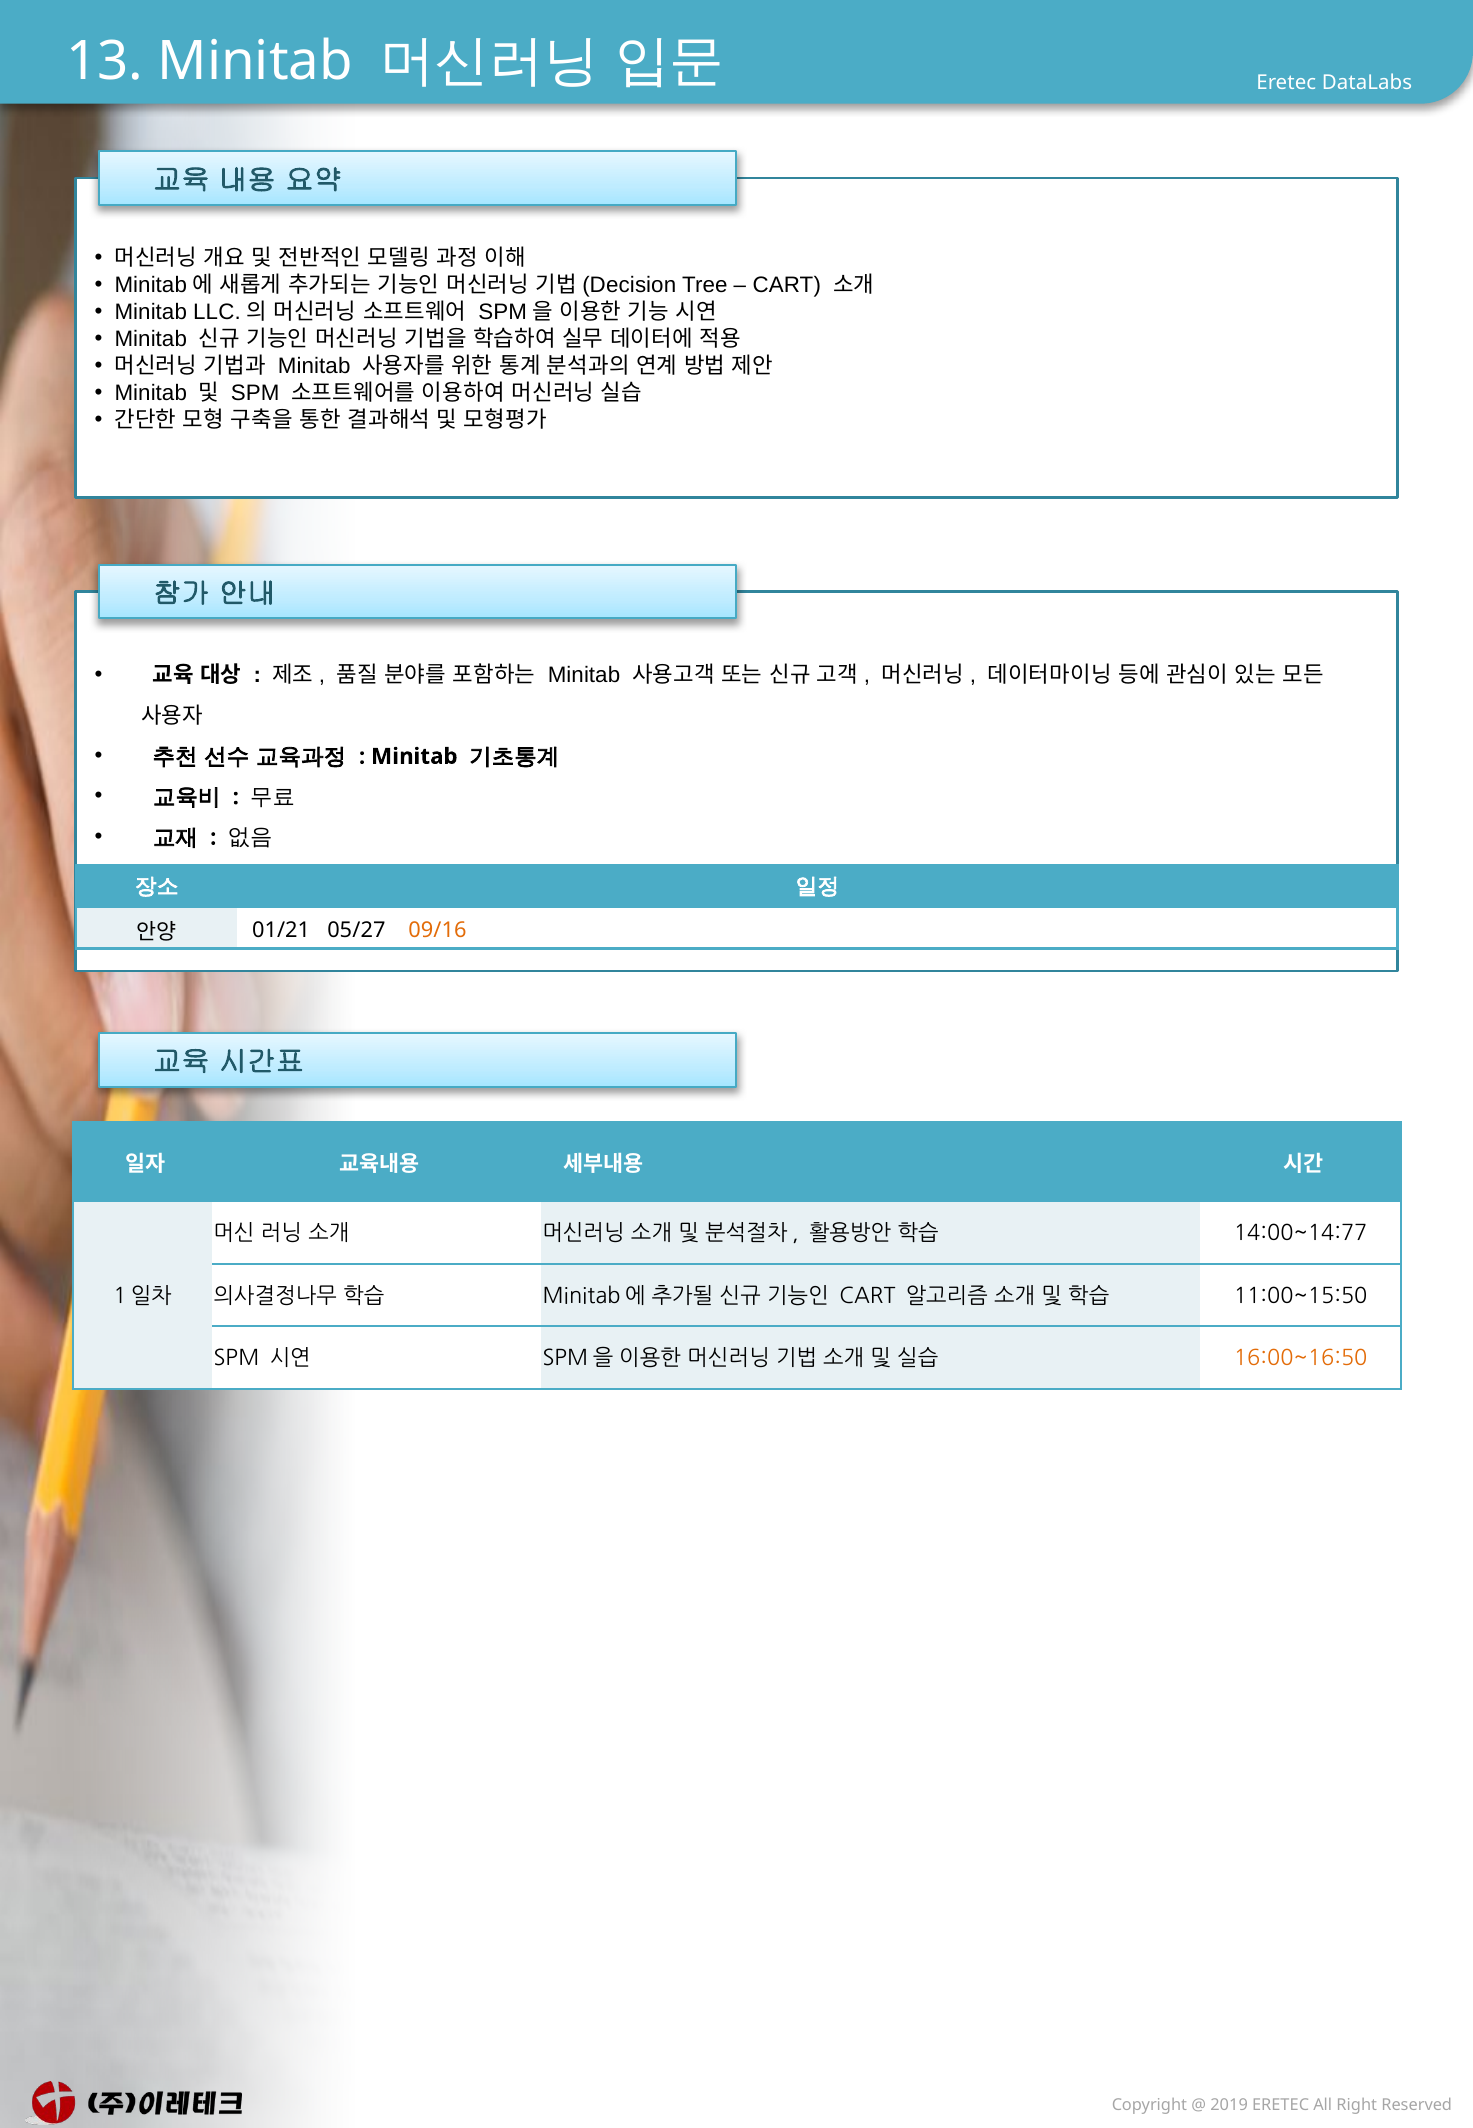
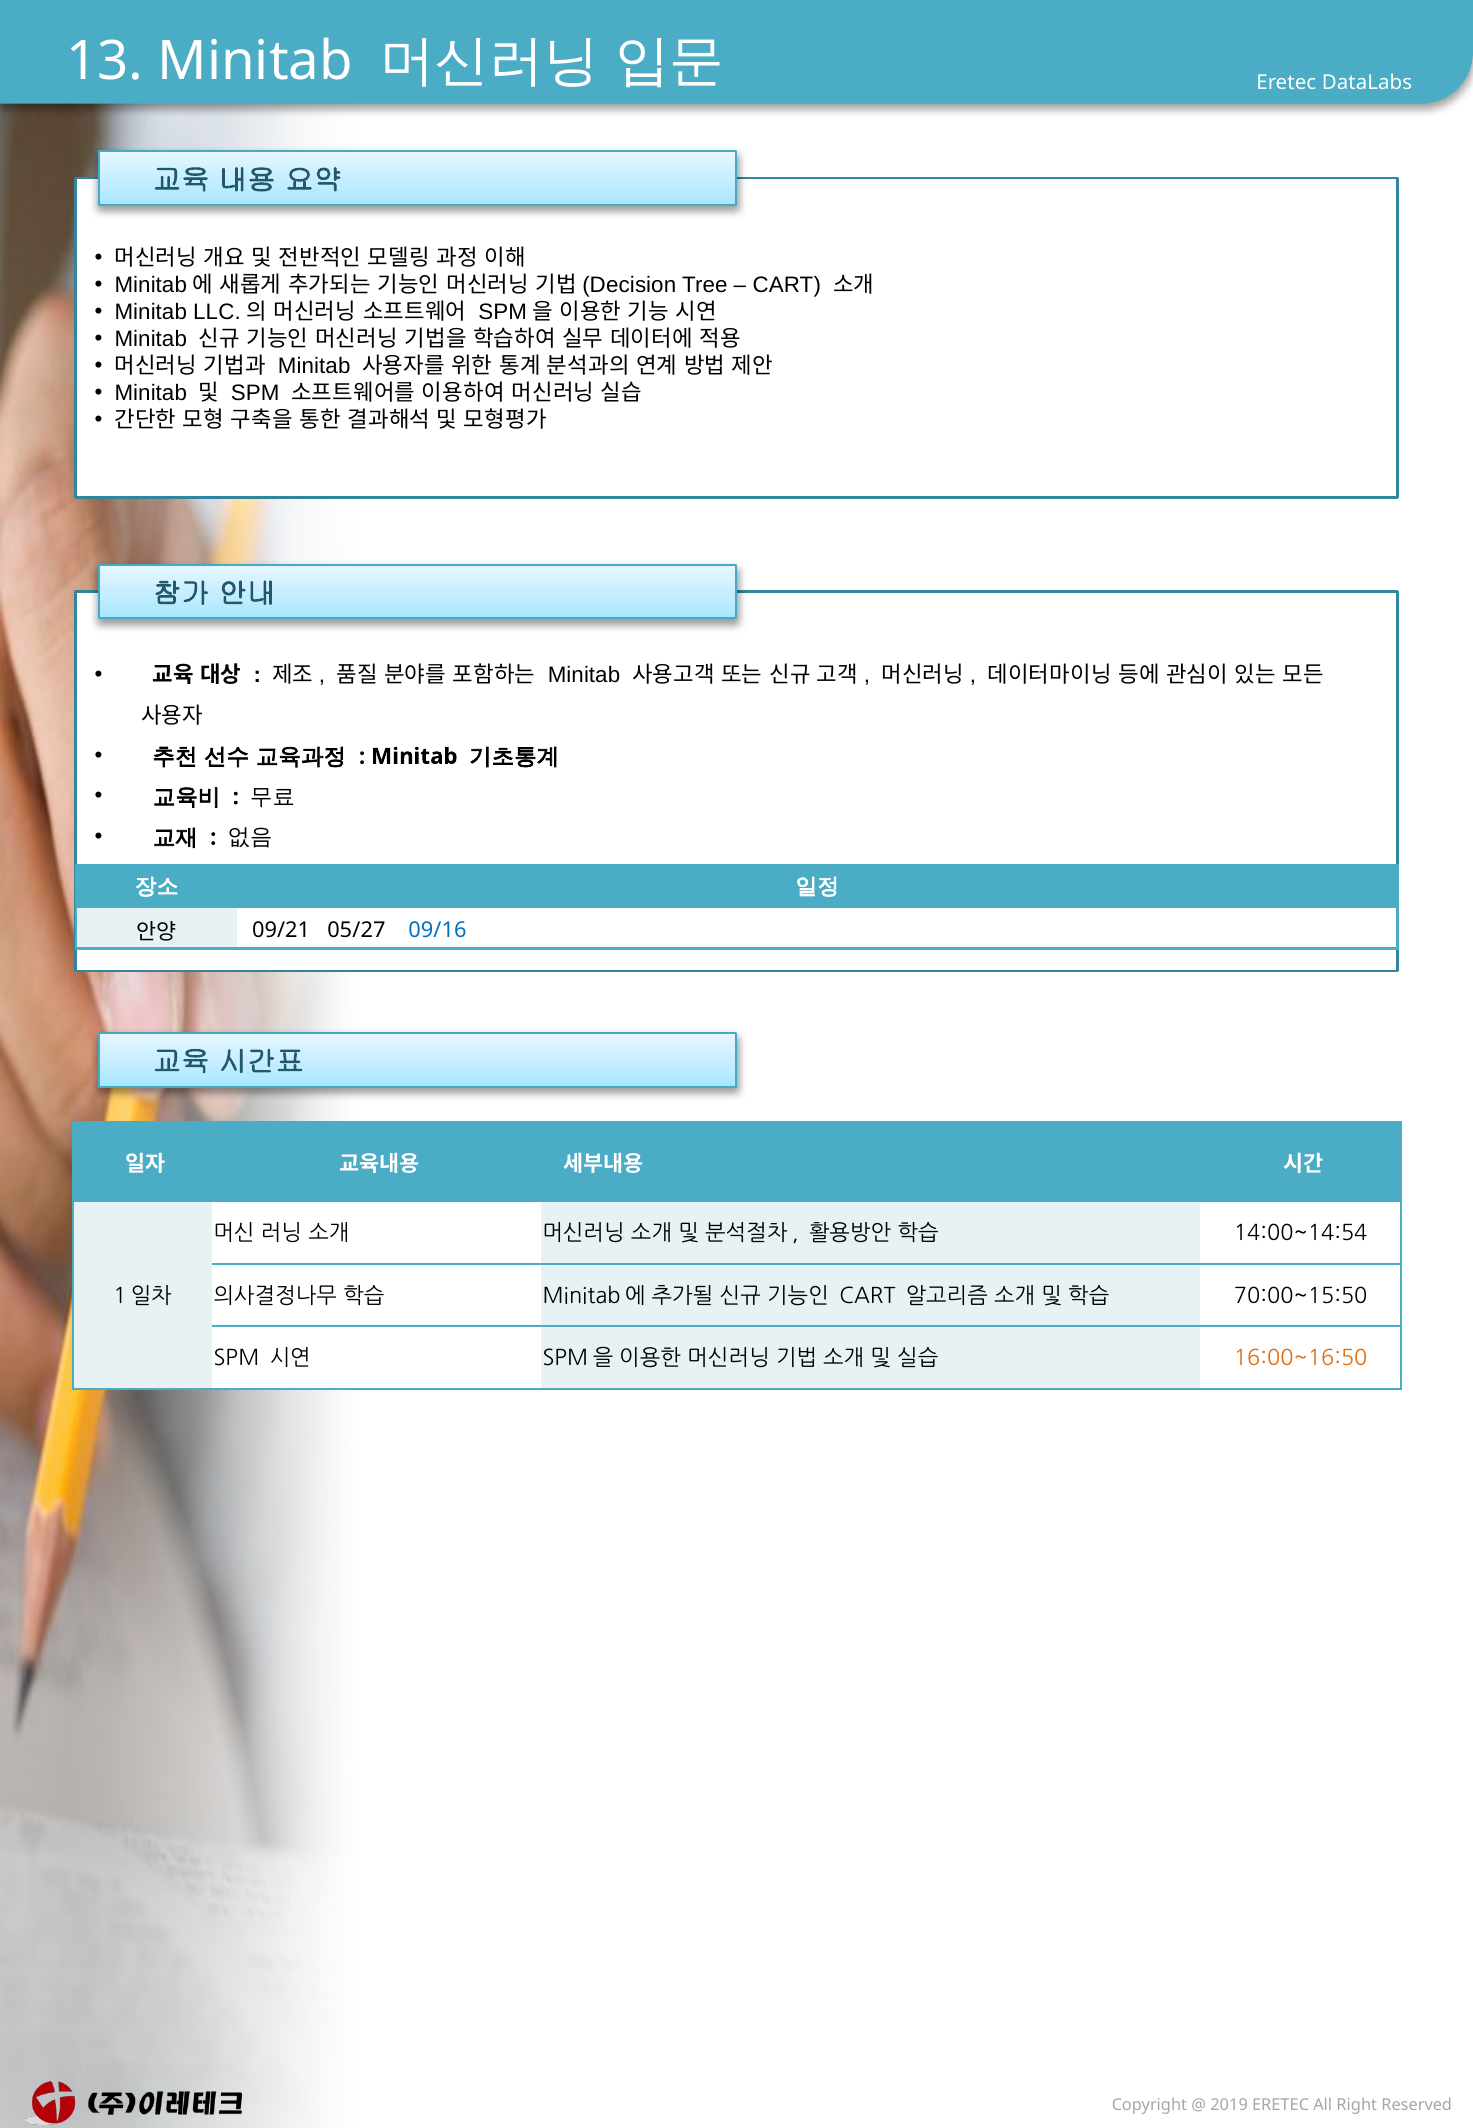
01/21: 01/21 -> 09/21
09/16 colour: orange -> blue
14:00~14:77: 14:00~14:77 -> 14:00~14:54
11:00~15:50: 11:00~15:50 -> 70:00~15:50
